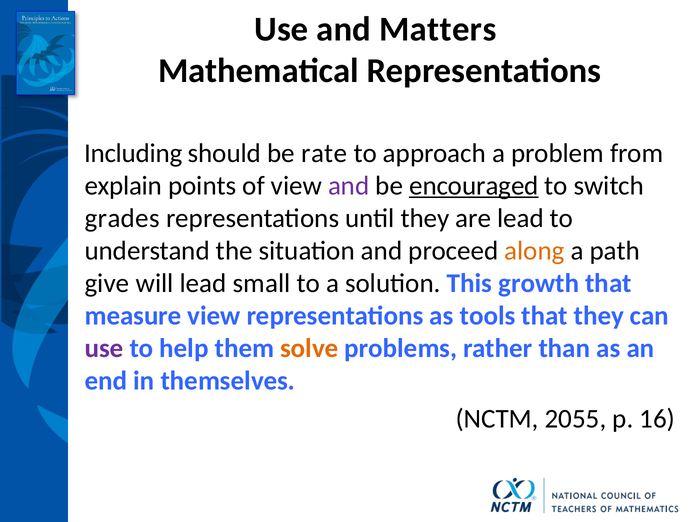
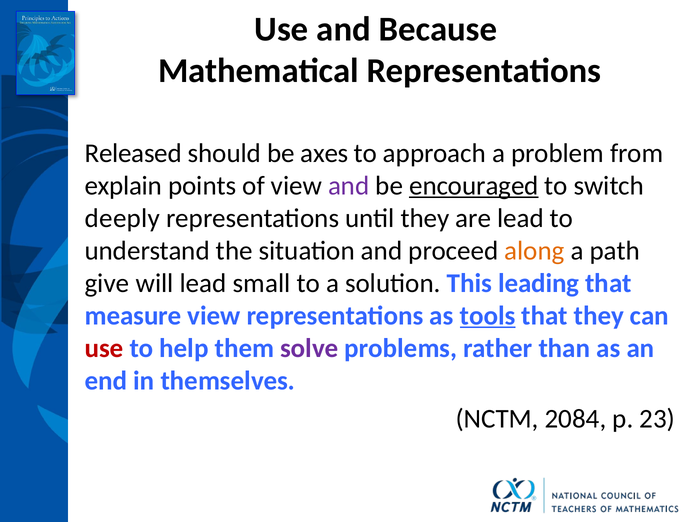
Matters: Matters -> Because
Including: Including -> Released
rate: rate -> axes
grades: grades -> deeply
growth: growth -> leading
tools underline: none -> present
use at (104, 348) colour: purple -> red
solve colour: orange -> purple
2055: 2055 -> 2084
16: 16 -> 23
